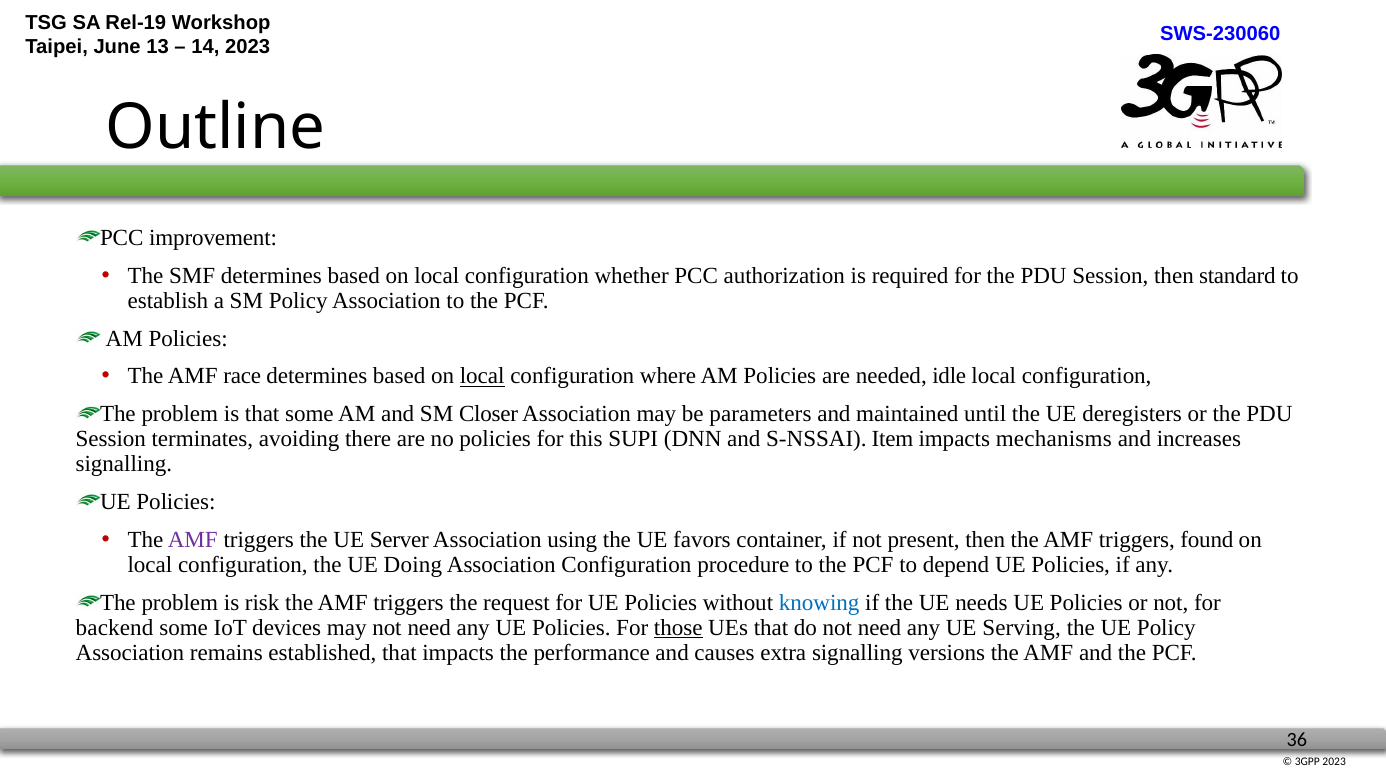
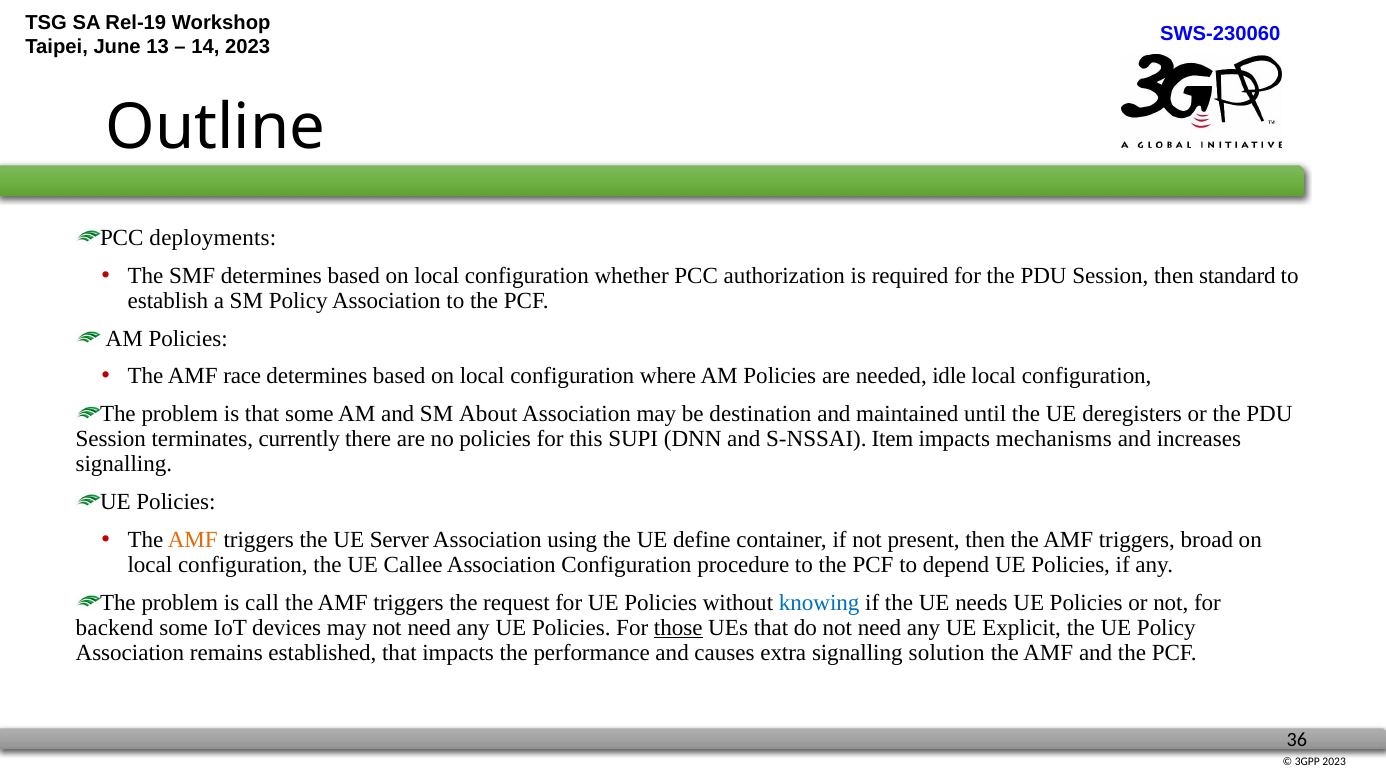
improvement: improvement -> deployments
local at (482, 377) underline: present -> none
Closer: Closer -> About
parameters: parameters -> destination
avoiding: avoiding -> currently
AMF at (193, 540) colour: purple -> orange
favors: favors -> define
found: found -> broad
Doing: Doing -> Callee
risk: risk -> call
Serving: Serving -> Explicit
versions: versions -> solution
